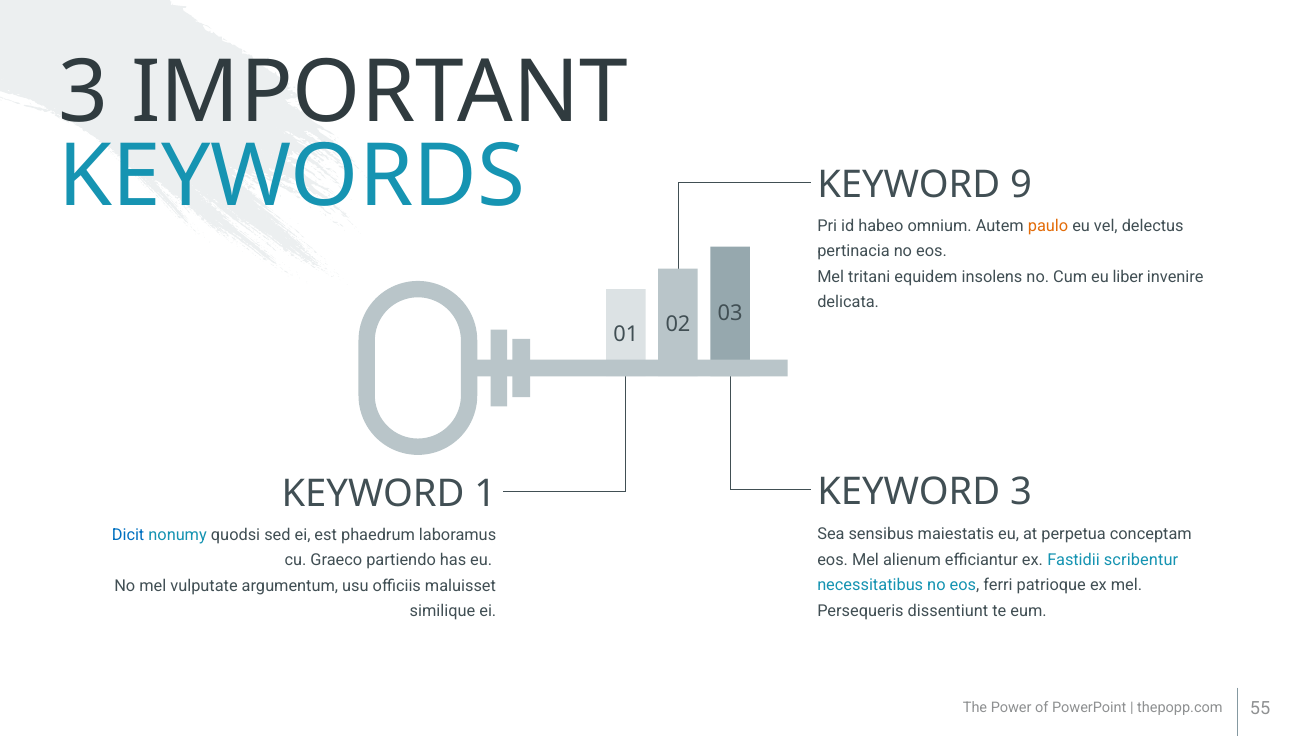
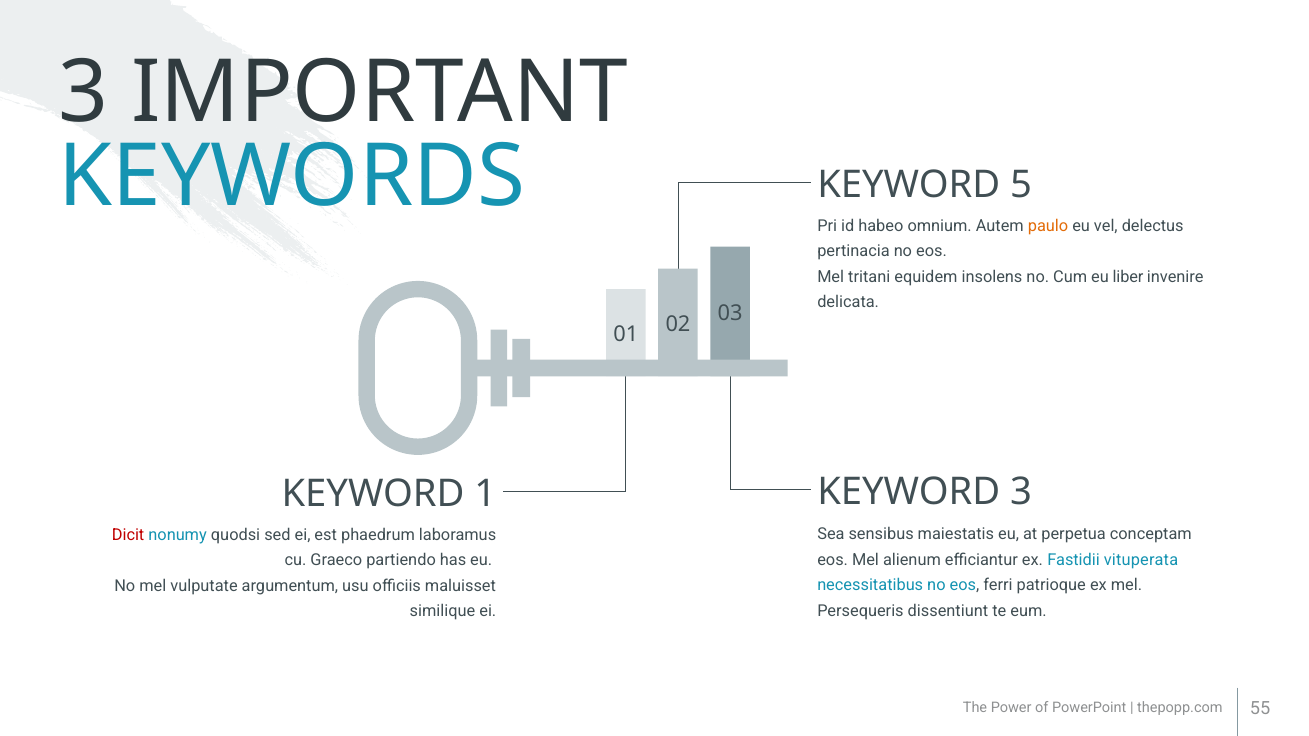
9: 9 -> 5
Dicit colour: blue -> red
scribentur: scribentur -> vituperata
